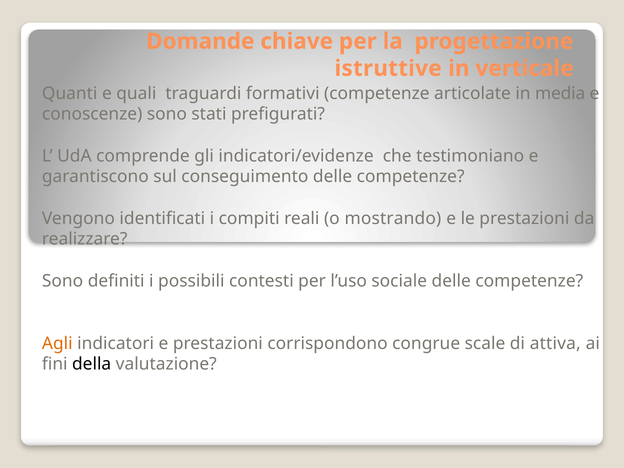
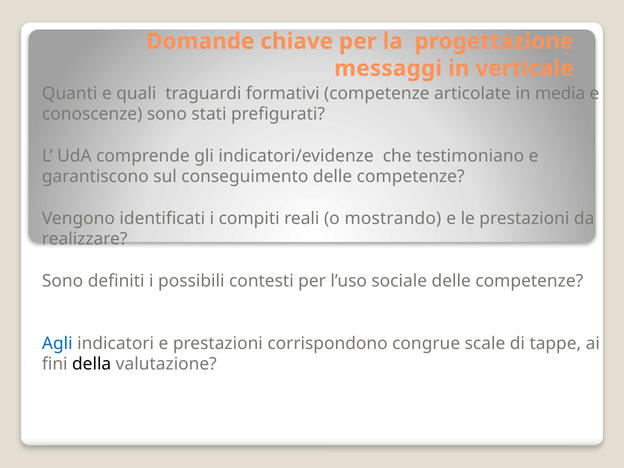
istruttive: istruttive -> messaggi
Agli colour: orange -> blue
attiva: attiva -> tappe
